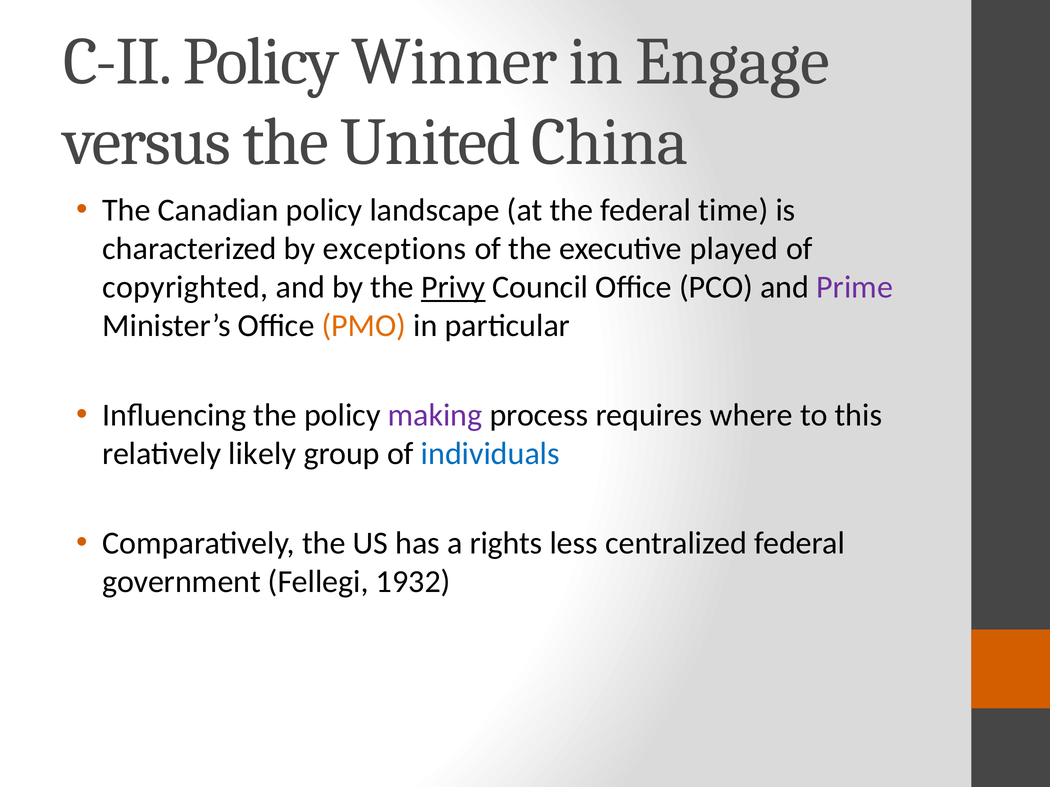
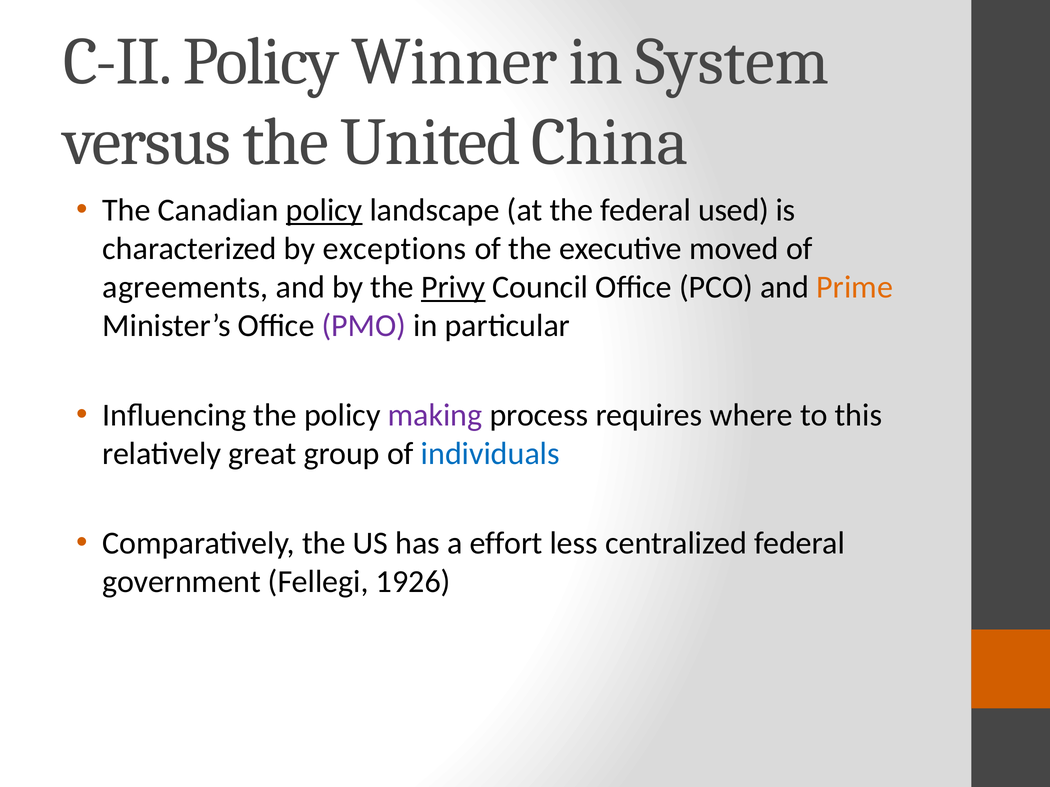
Engage: Engage -> System
policy at (324, 210) underline: none -> present
time: time -> used
played: played -> moved
copyrighted: copyrighted -> agreements
Prime colour: purple -> orange
PMO colour: orange -> purple
likely: likely -> great
rights: rights -> effort
1932: 1932 -> 1926
